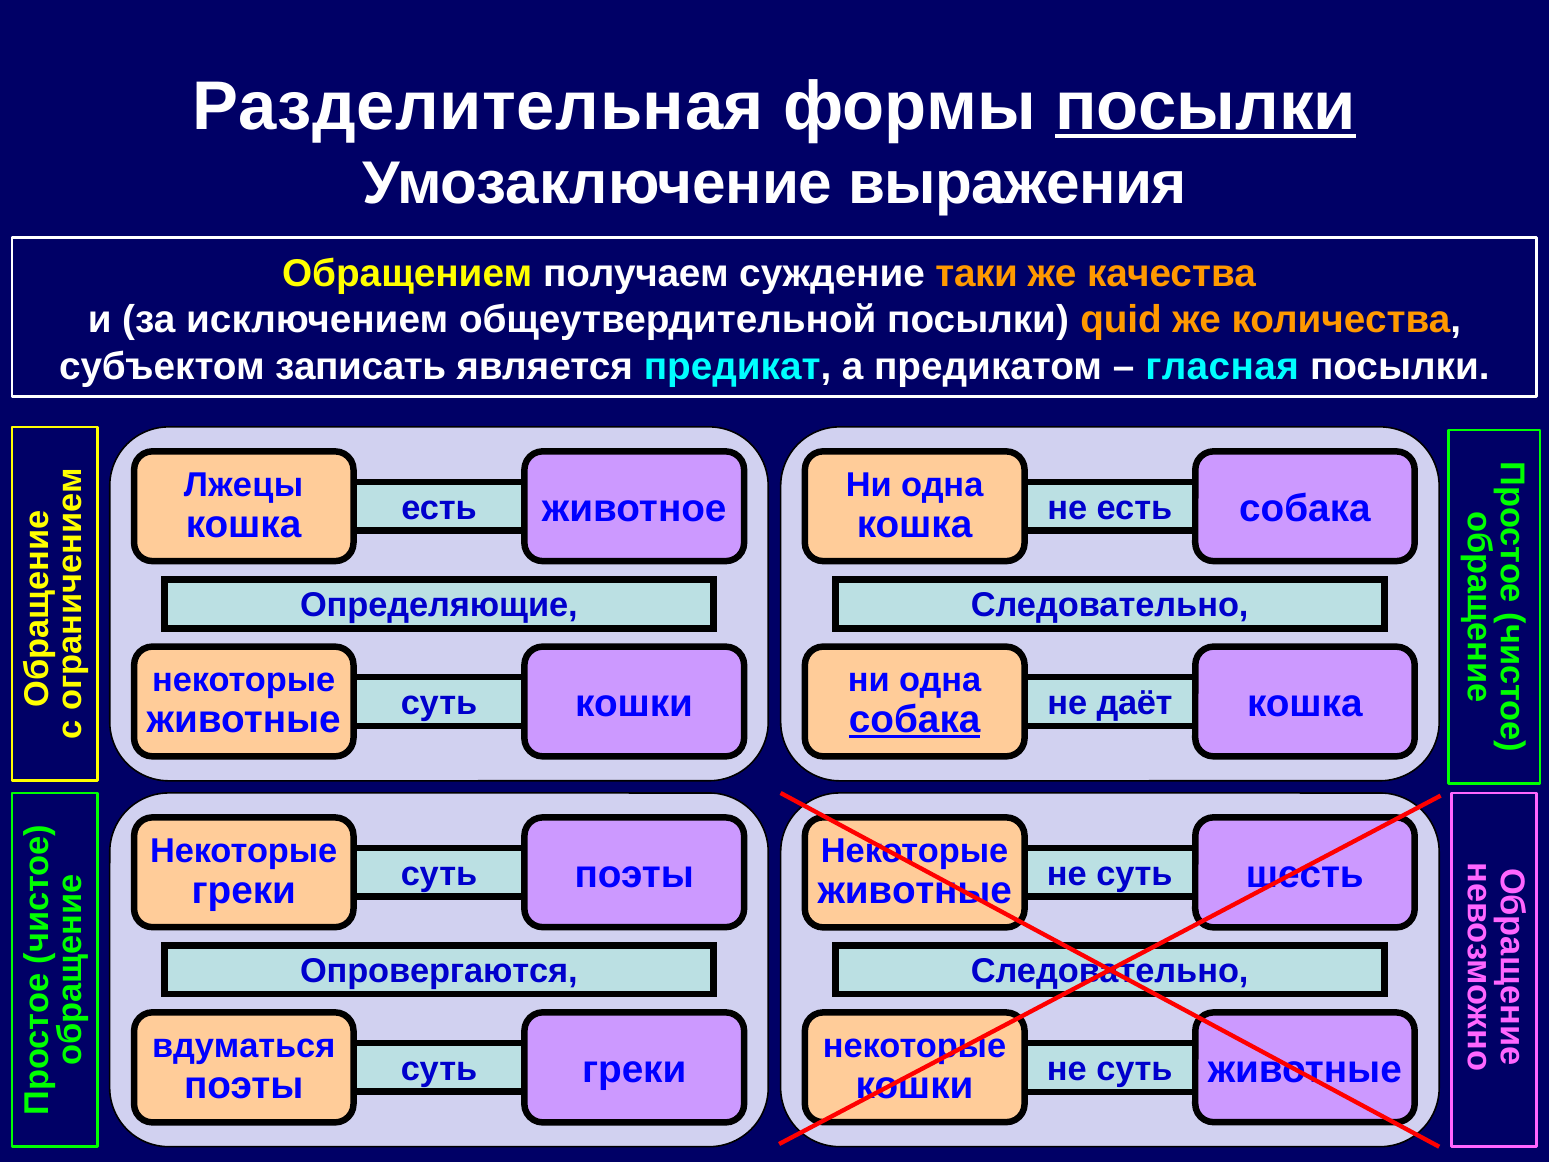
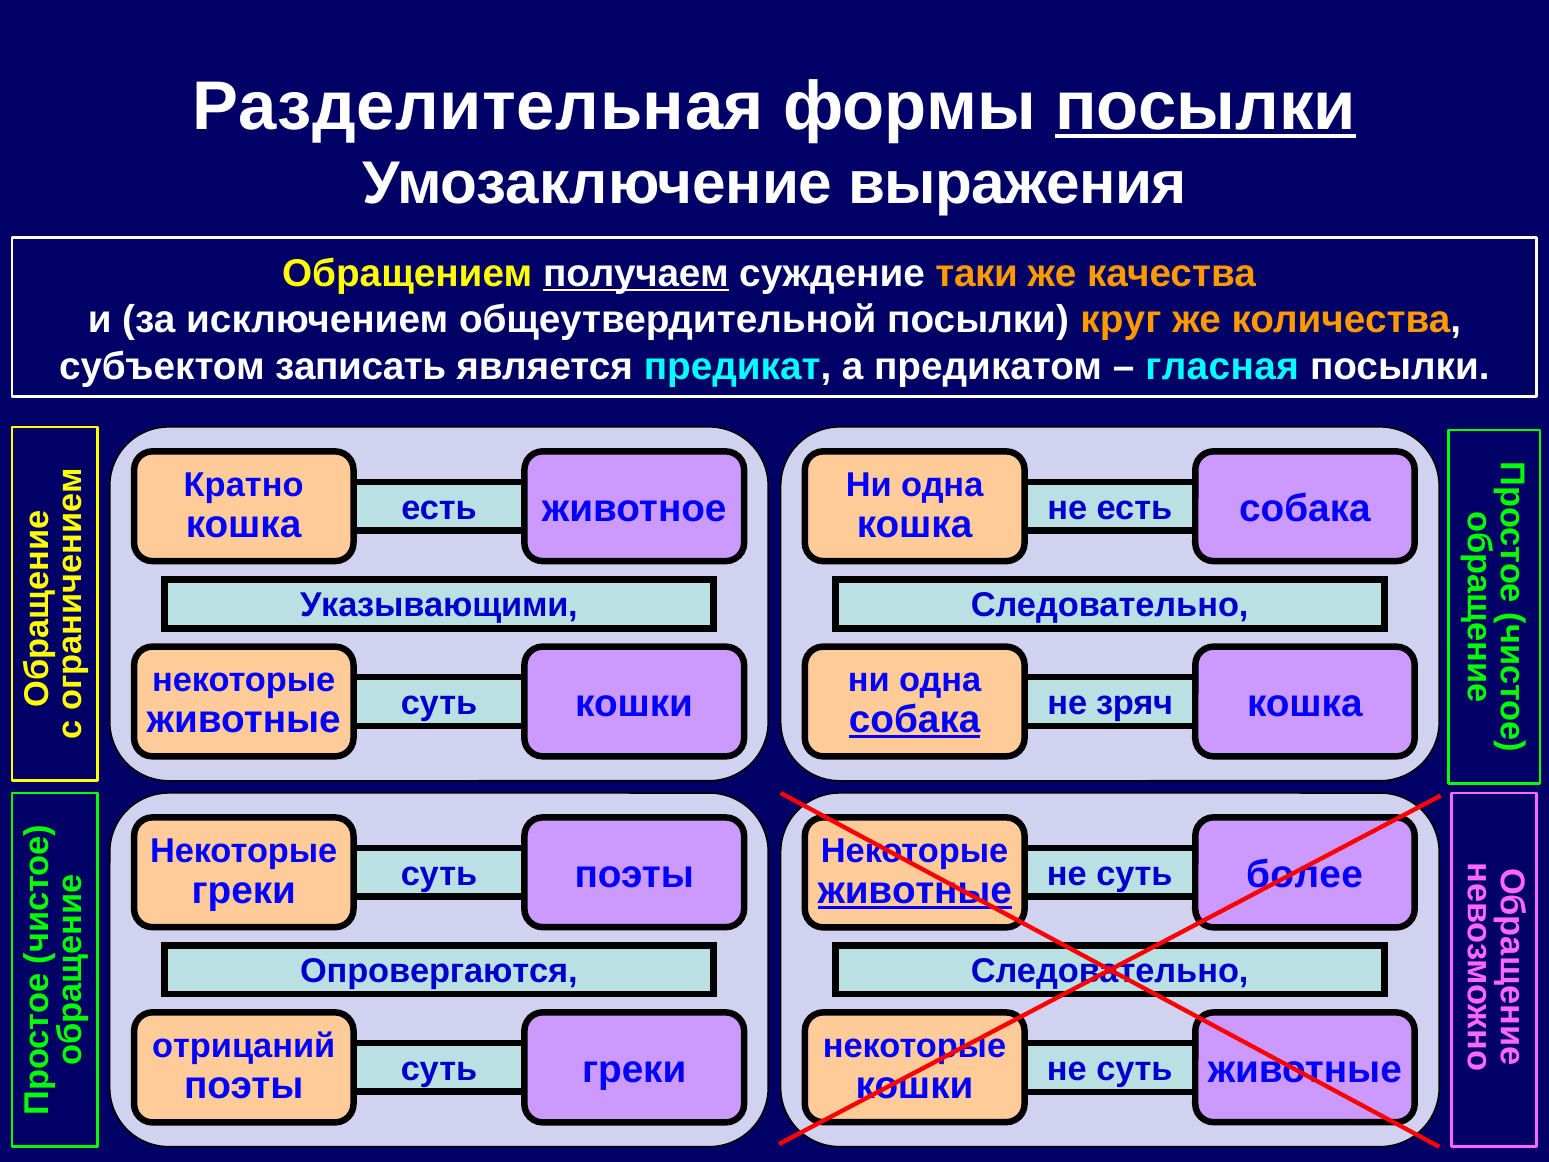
получаем underline: none -> present
quid: quid -> круг
Лжецы: Лжецы -> Кратно
Определяющие: Определяющие -> Указывающими
даёт: даёт -> зряч
шесть: шесть -> более
животные at (915, 891) underline: none -> present
вдуматься: вдуматься -> отрицаний
